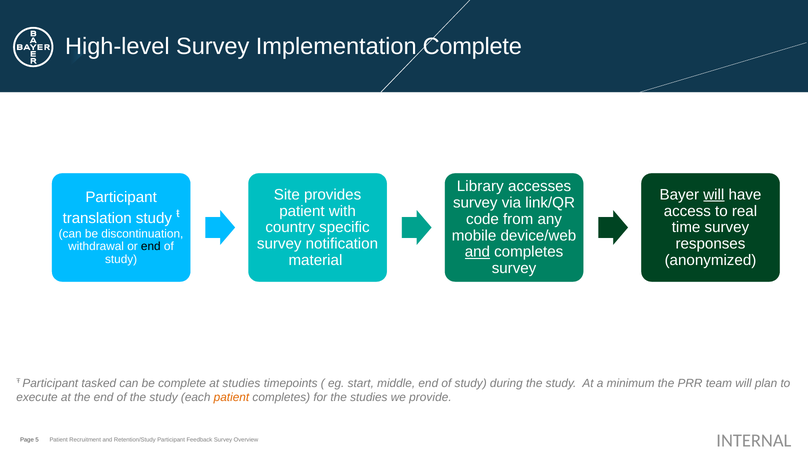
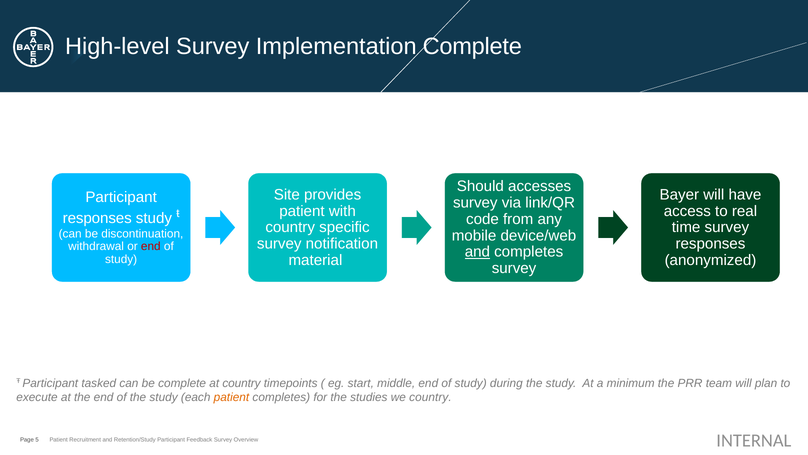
Library: Library -> Should
will at (714, 194) underline: present -> none
translation at (97, 218): translation -> responses
end at (151, 246) colour: black -> red
at studies: studies -> country
we provide: provide -> country
